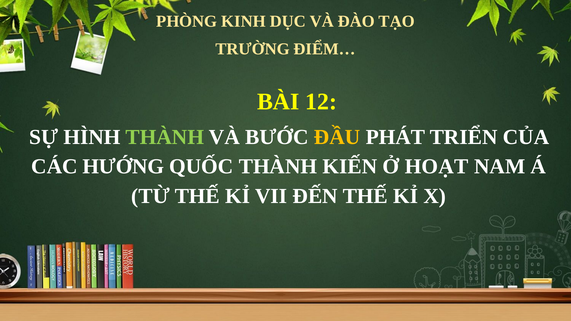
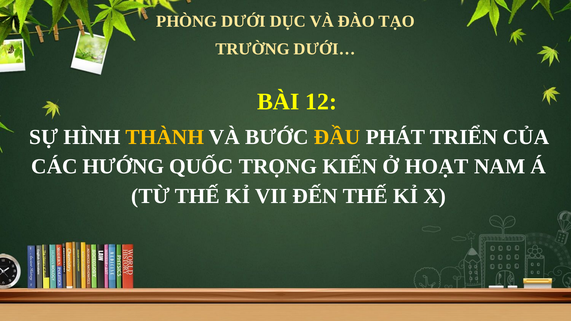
KINH: KINH -> DƯỚI
ĐIỂM…: ĐIỂM… -> DƯỚI…
THÀNH at (165, 137) colour: light green -> yellow
QUỐC THÀNH: THÀNH -> TRỌNG
